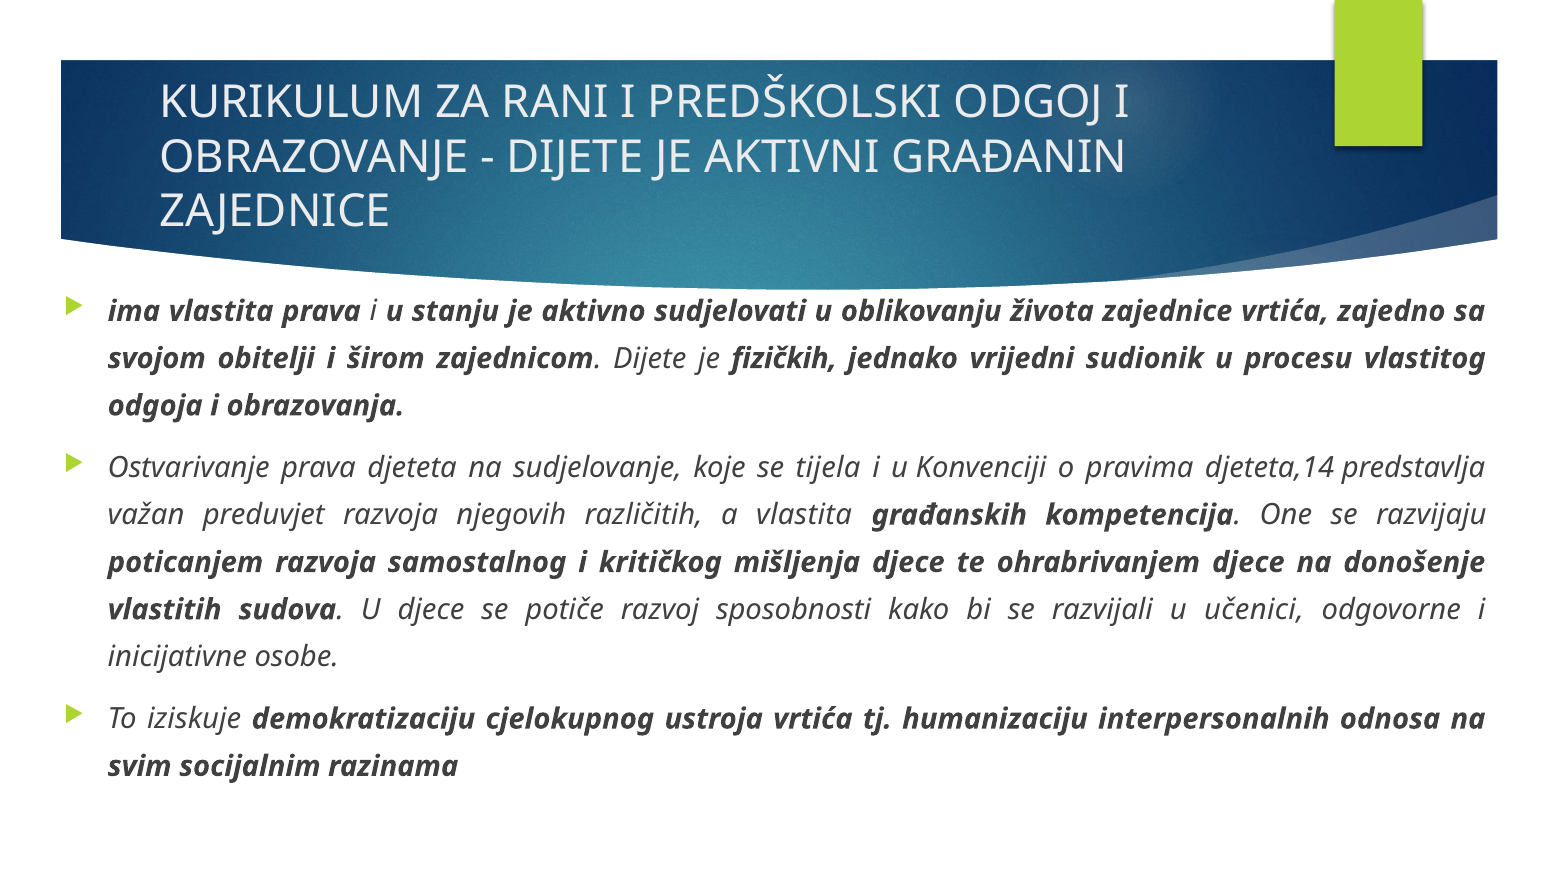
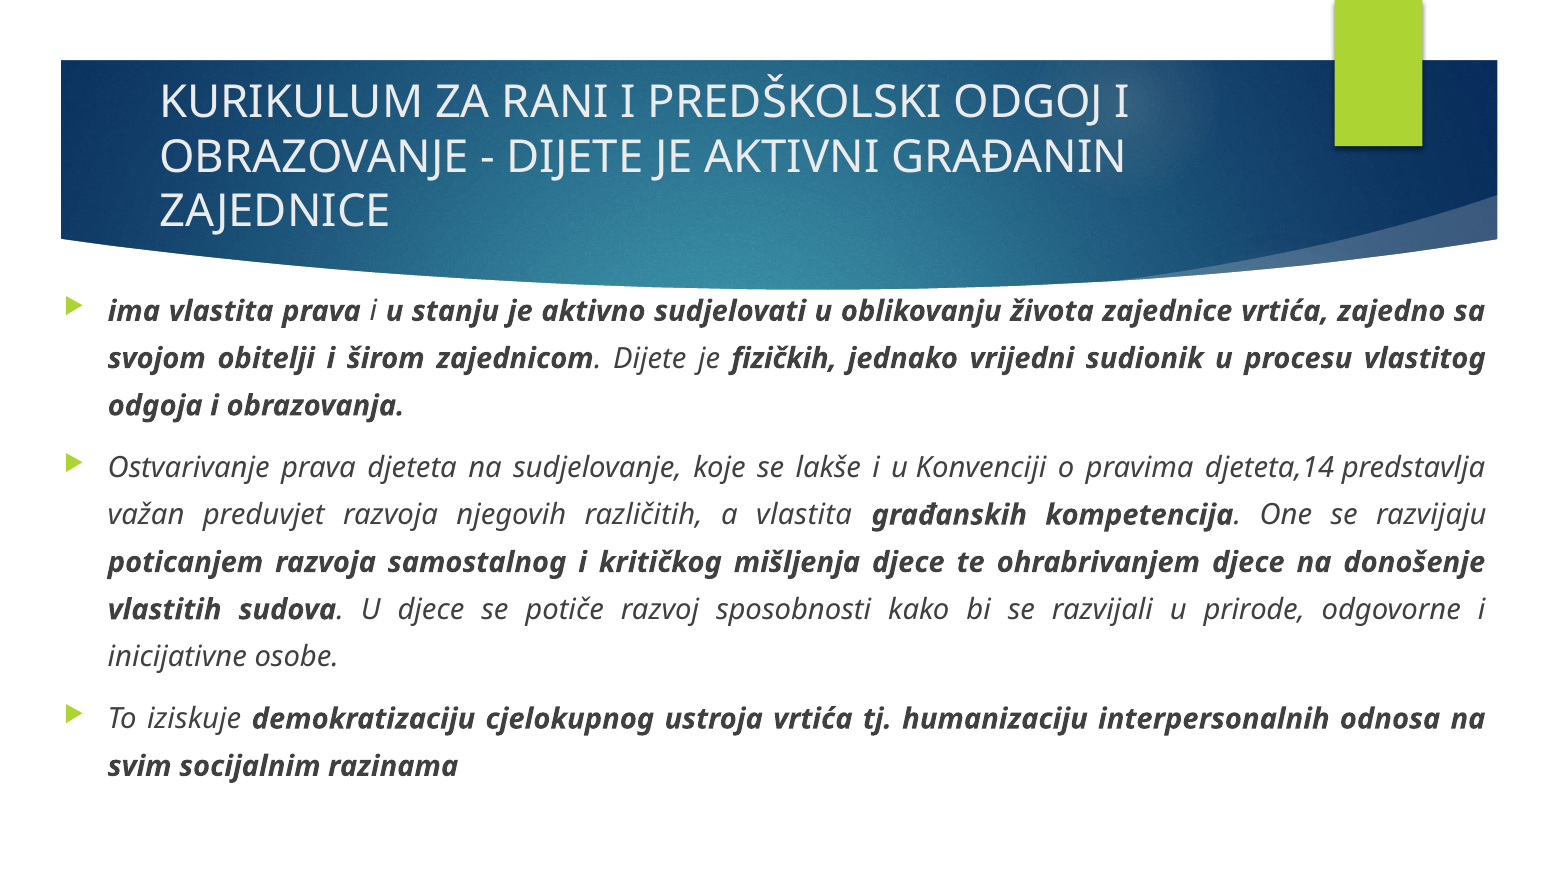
tijela: tijela -> lakše
učenici: učenici -> prirode
